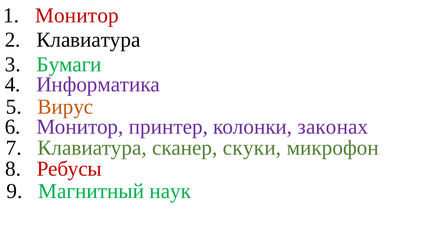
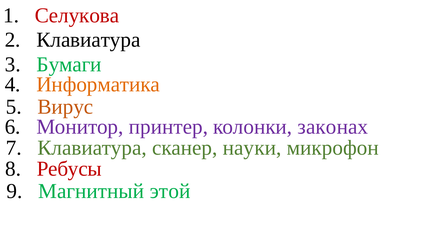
1 Монитор: Монитор -> Селукова
Информатика colour: purple -> orange
скуки: скуки -> науки
наук: наук -> этой
